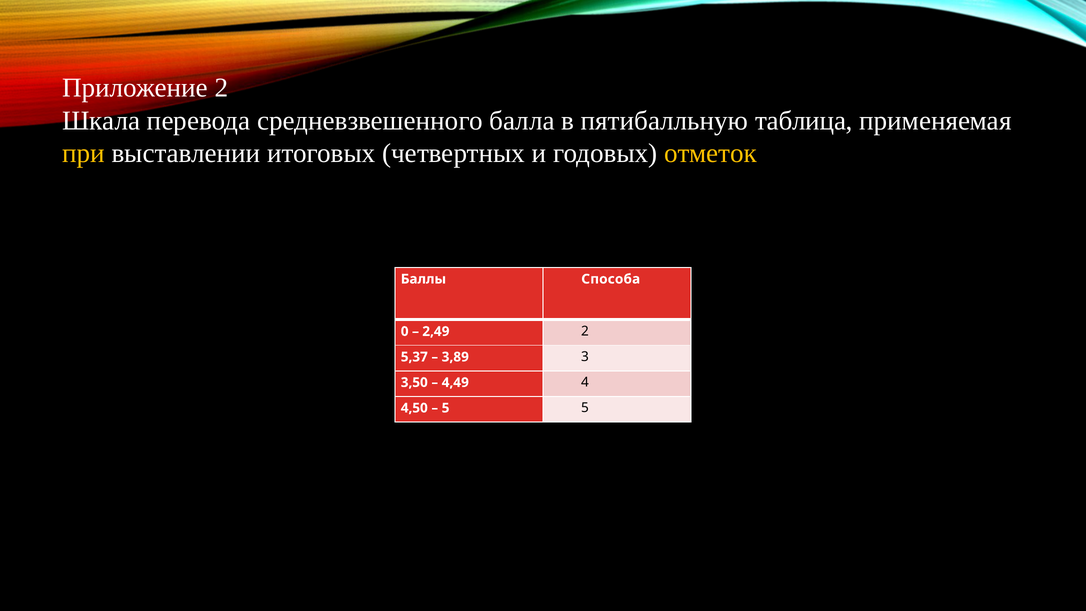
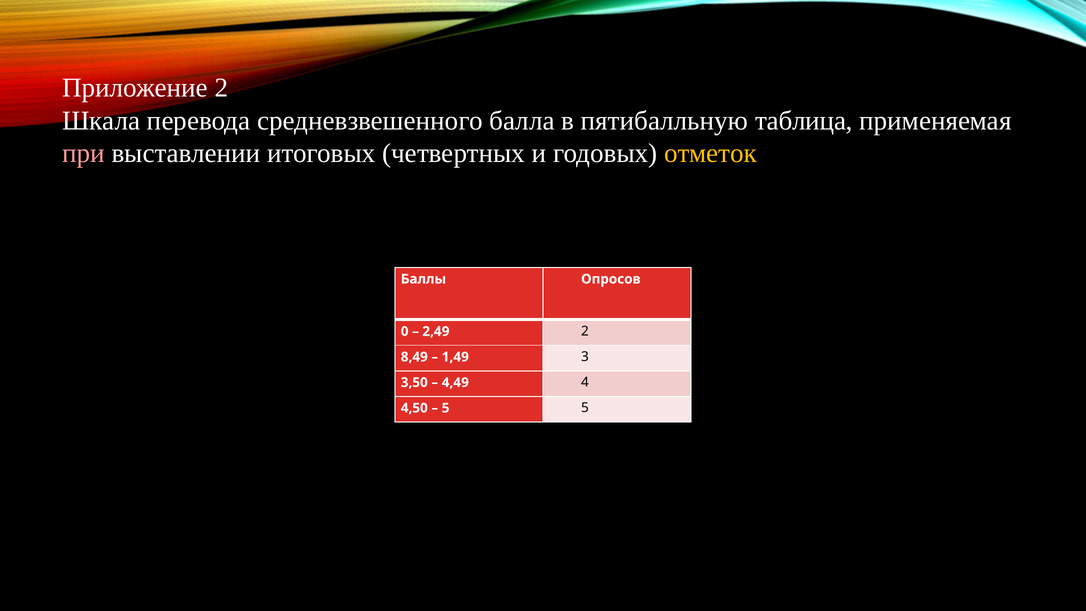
при colour: yellow -> pink
Способа: Способа -> Опросов
5,37: 5,37 -> 8,49
3,89: 3,89 -> 1,49
